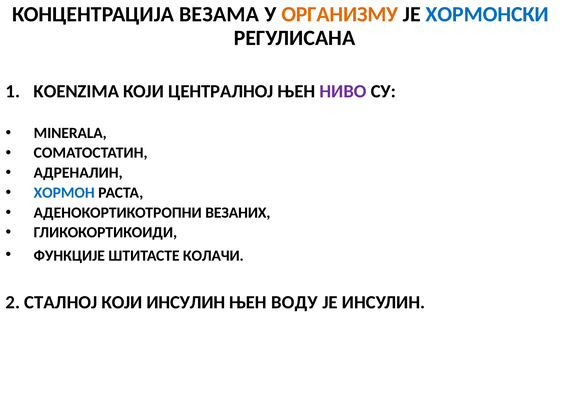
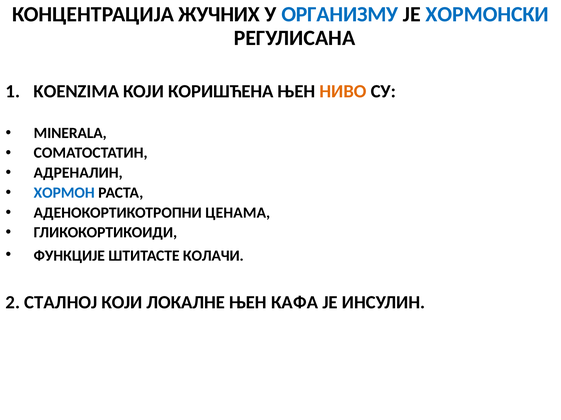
ВЕЗАМА: ВЕЗАМА -> ЖУЧНИХ
ОРГАНИЗМУ colour: orange -> blue
ЦЕНТРАЛНОЈ: ЦЕНТРАЛНОЈ -> КОРИШЋЕНА
НИВО colour: purple -> orange
ВЕЗАНИХ: ВЕЗАНИХ -> ЦЕНАМА
КОЈИ ИНСУЛИН: ИНСУЛИН -> ЛОКАЛНЕ
ВОДУ: ВОДУ -> КАФА
